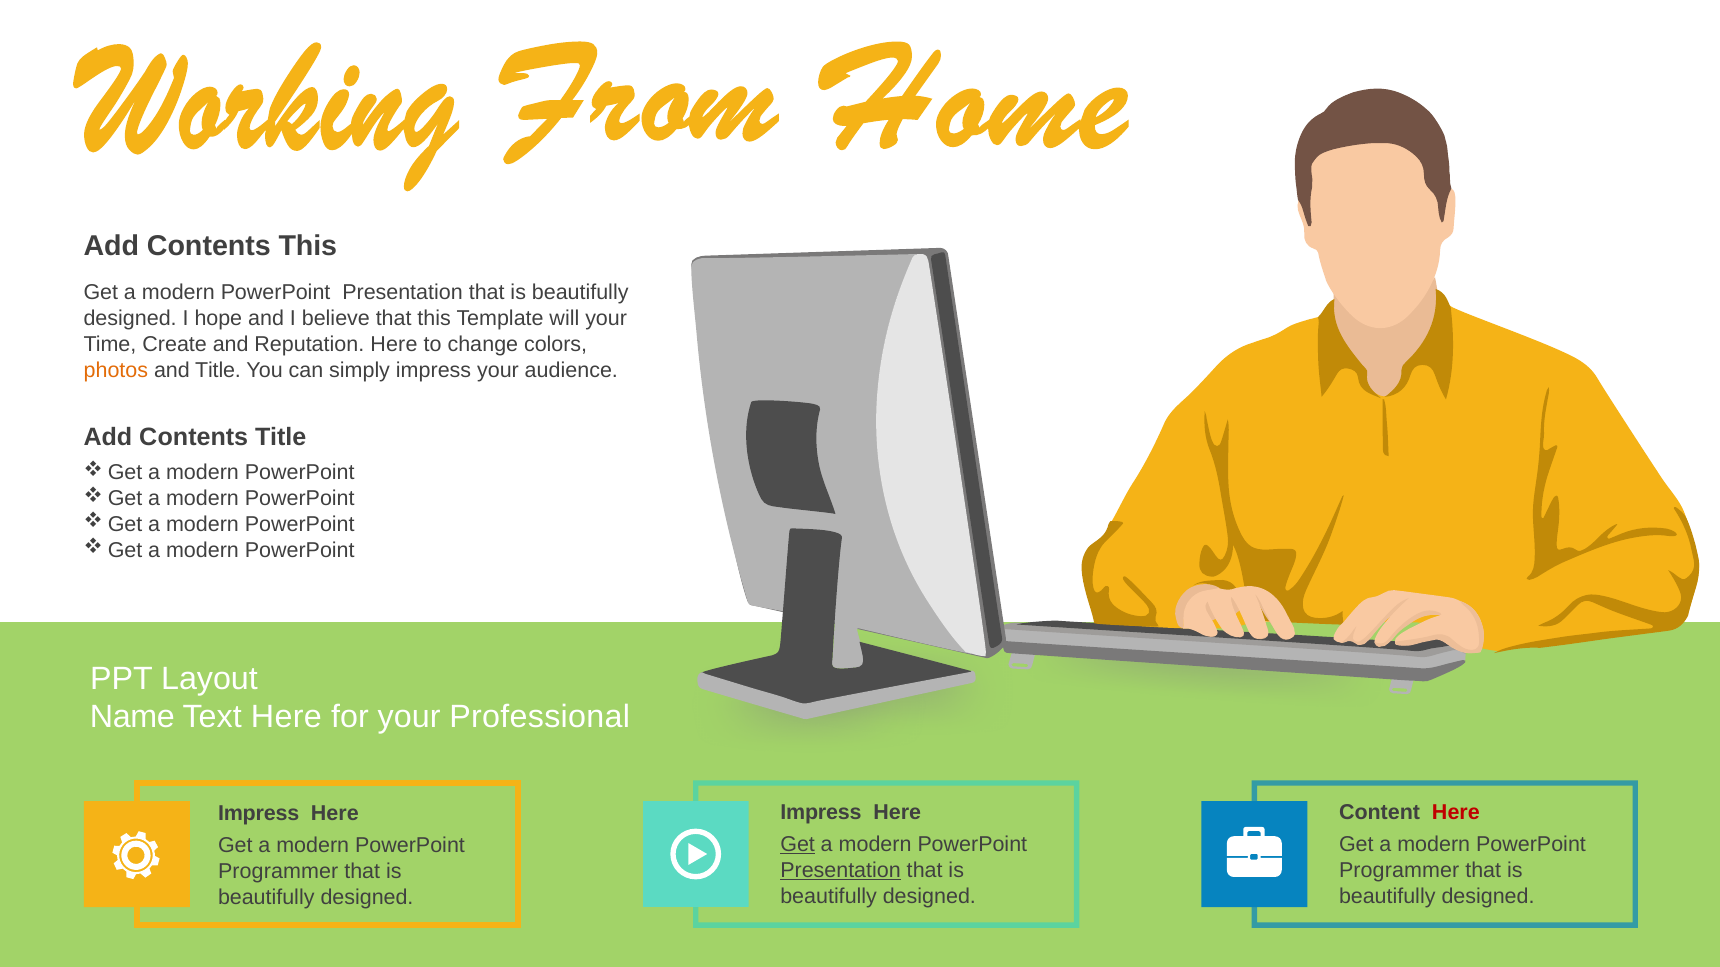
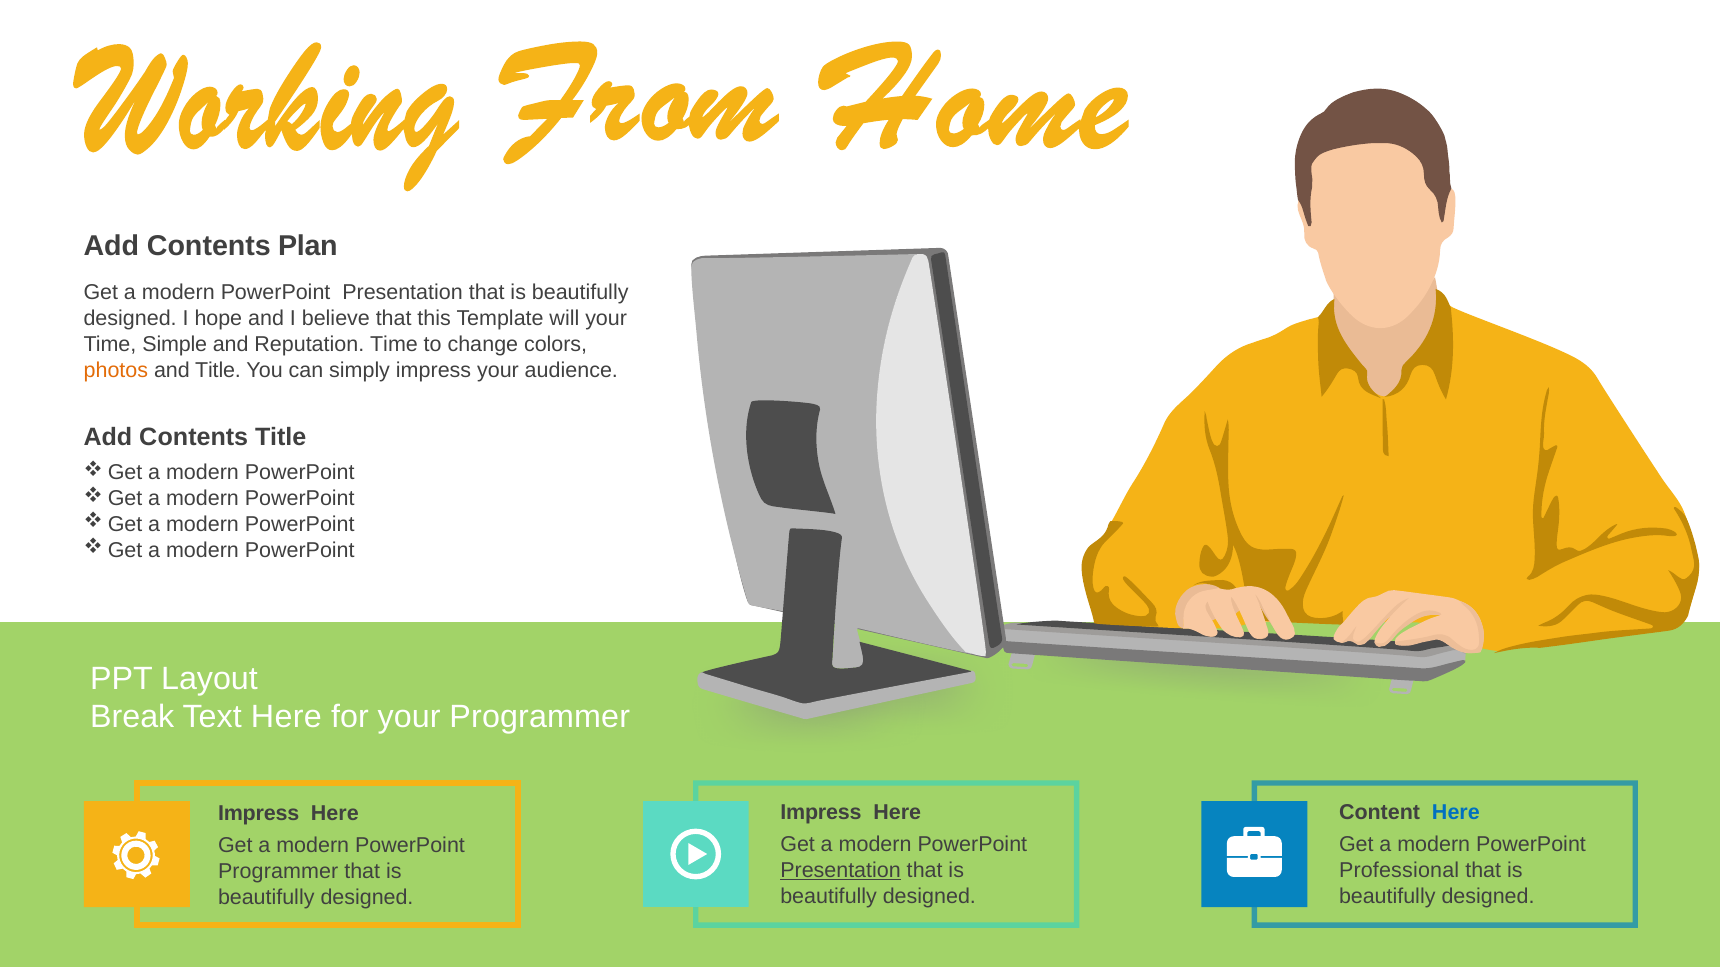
Contents This: This -> Plan
Create: Create -> Simple
Reputation Here: Here -> Time
Name: Name -> Break
your Professional: Professional -> Programmer
Here at (1456, 813) colour: red -> blue
Get at (798, 845) underline: present -> none
Programmer at (1399, 871): Programmer -> Professional
